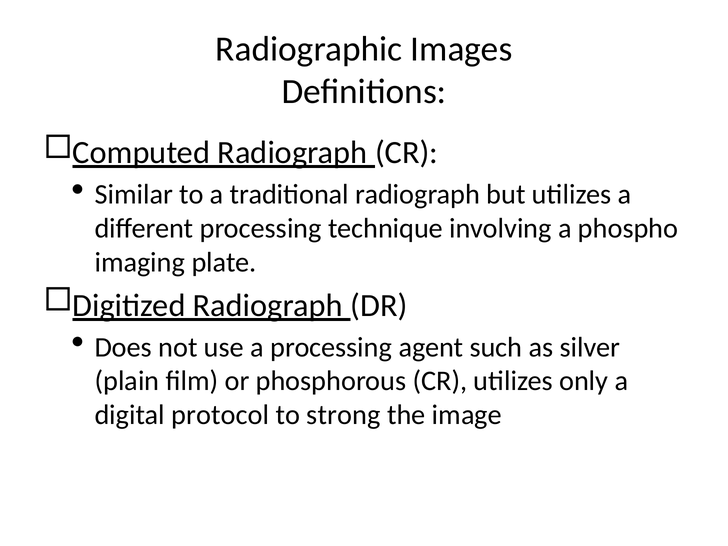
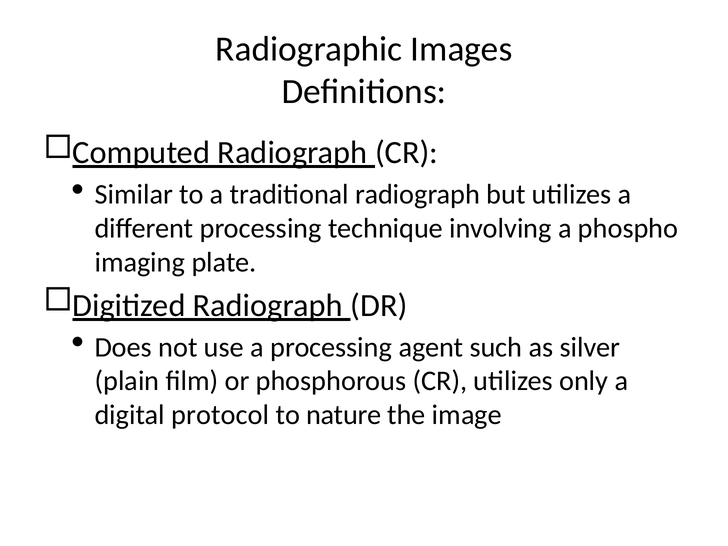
strong: strong -> nature
